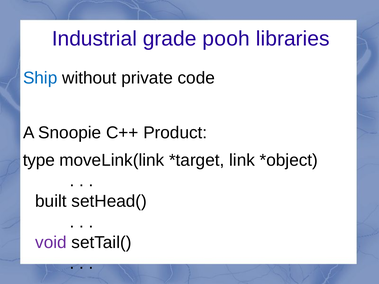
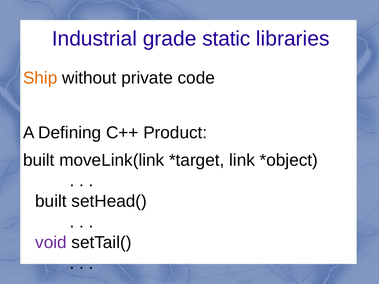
pooh: pooh -> static
Ship colour: blue -> orange
Snoopie: Snoopie -> Defining
type at (39, 160): type -> built
